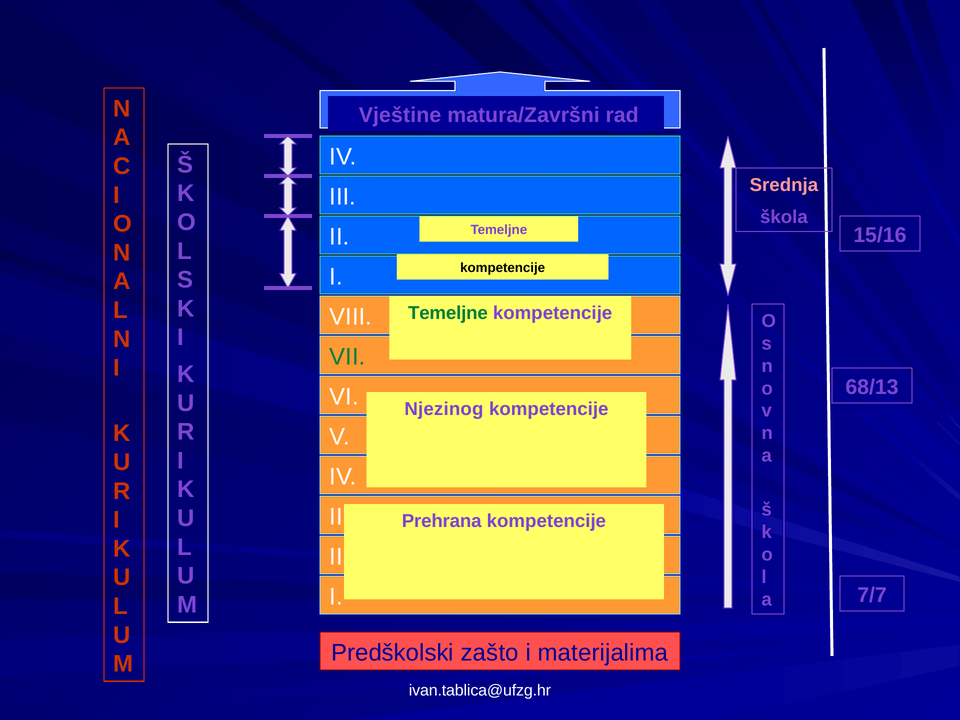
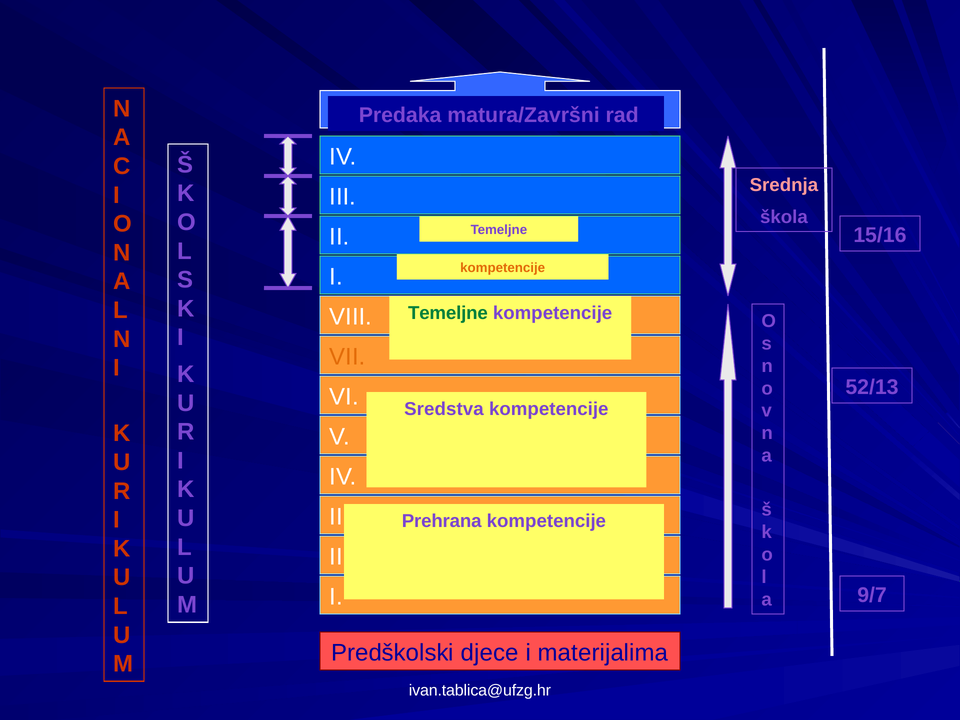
Vještine: Vještine -> Predaka
kompetencije at (503, 268) colour: black -> orange
VII colour: green -> orange
68/13: 68/13 -> 52/13
Njezinog: Njezinog -> Sredstva
7/7: 7/7 -> 9/7
zašto: zašto -> djece
